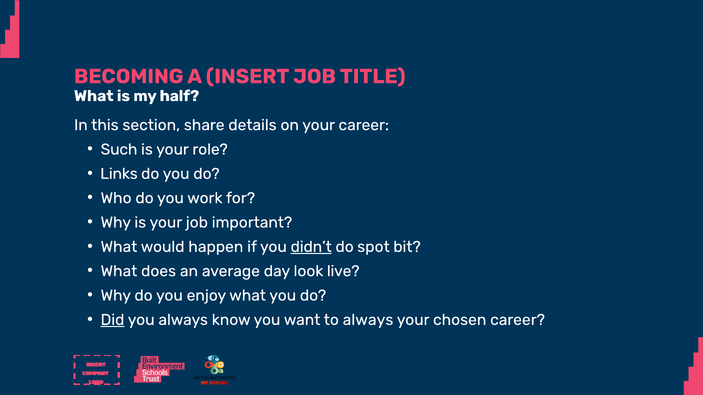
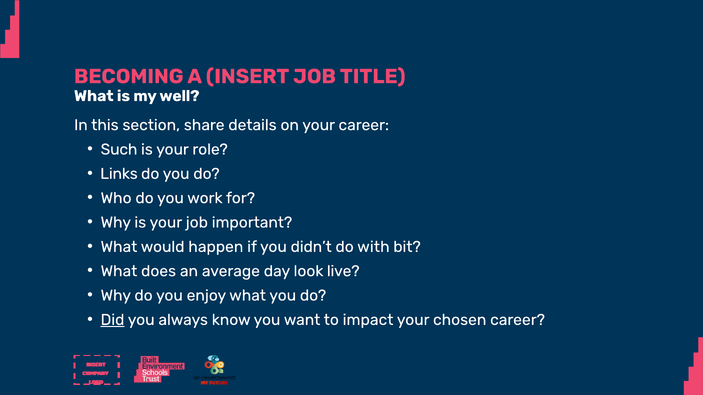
half: half -> well
didn’t underline: present -> none
spot: spot -> with
to always: always -> impact
